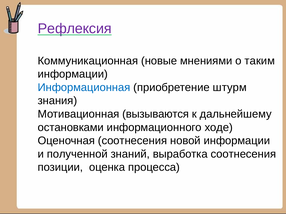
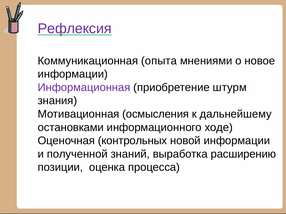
новые: новые -> опыта
таким: таким -> новое
Информационная colour: blue -> purple
вызываются: вызываются -> осмысления
Оценочная соотнесения: соотнесения -> контрольных
выработка соотнесения: соотнесения -> расширению
